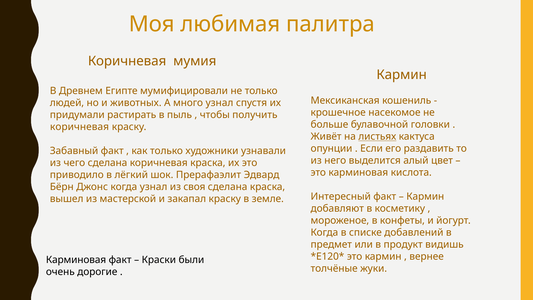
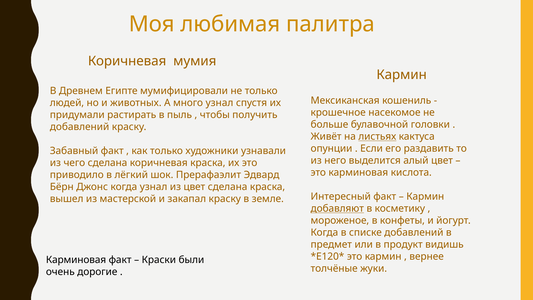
коричневая at (80, 127): коричневая -> добавлений
из своя: своя -> цвет
добавляют underline: none -> present
